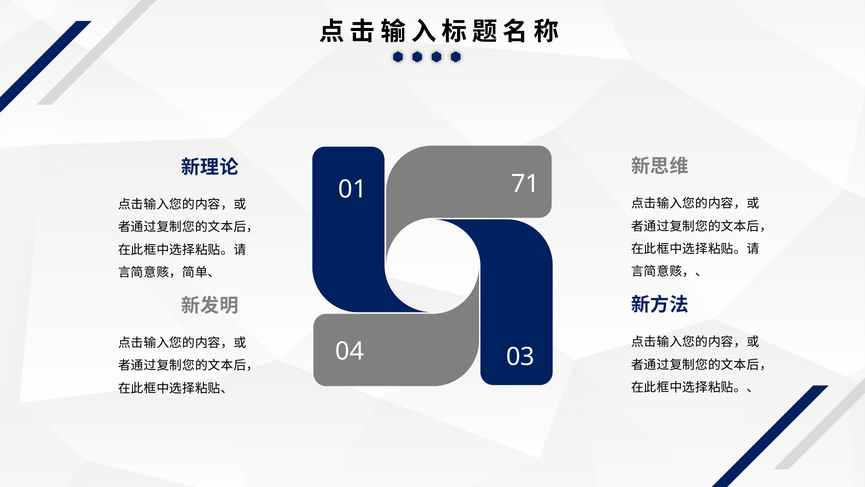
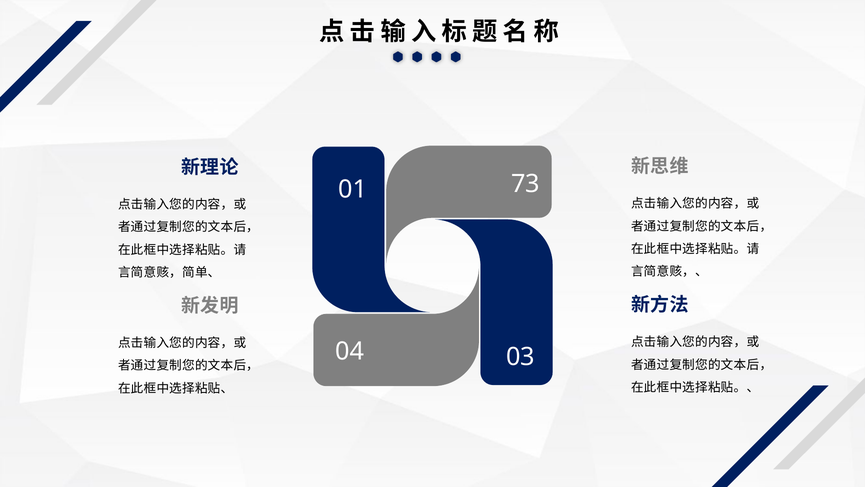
71: 71 -> 73
